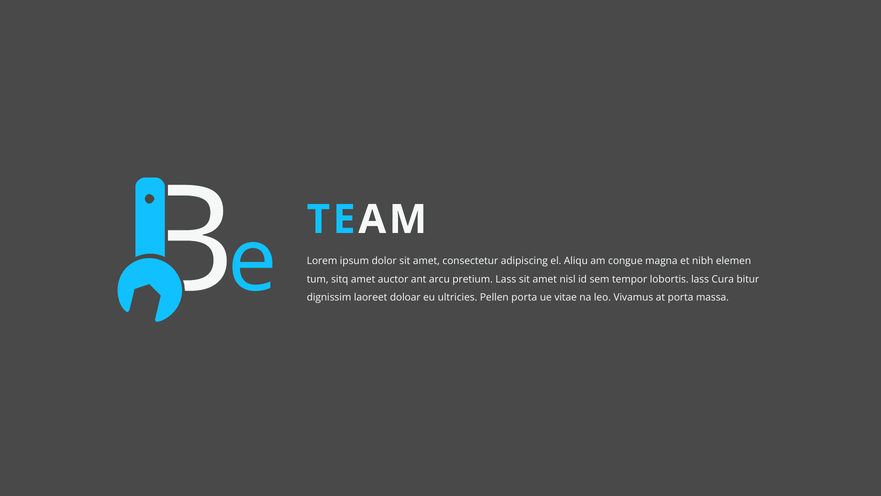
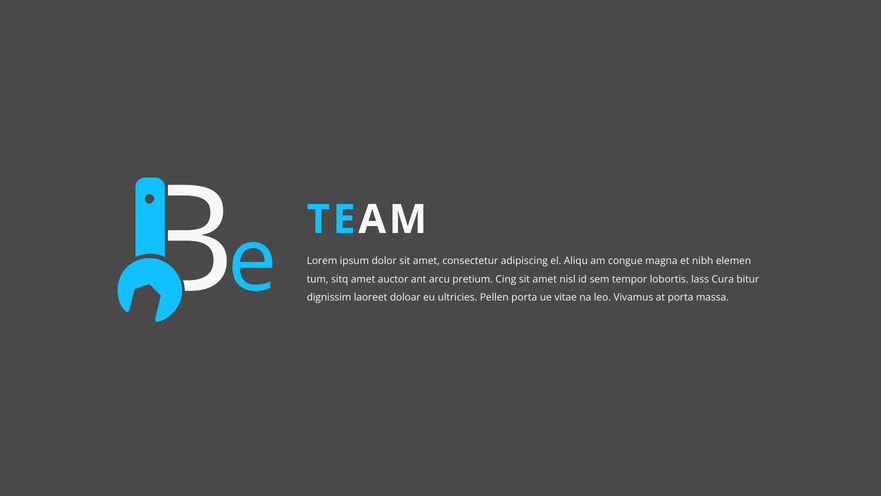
pretium Lass: Lass -> Cing
